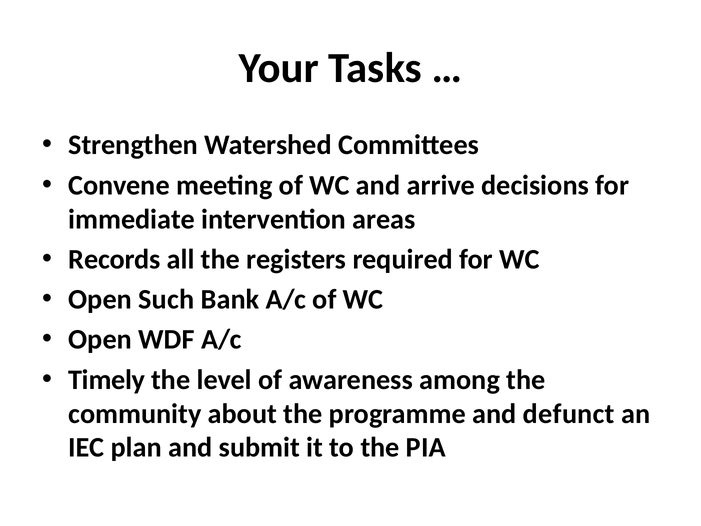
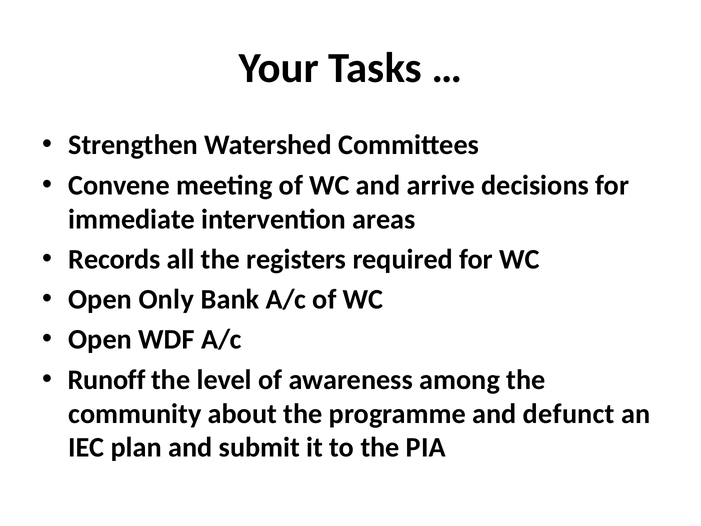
Such: Such -> Only
Timely: Timely -> Runoff
